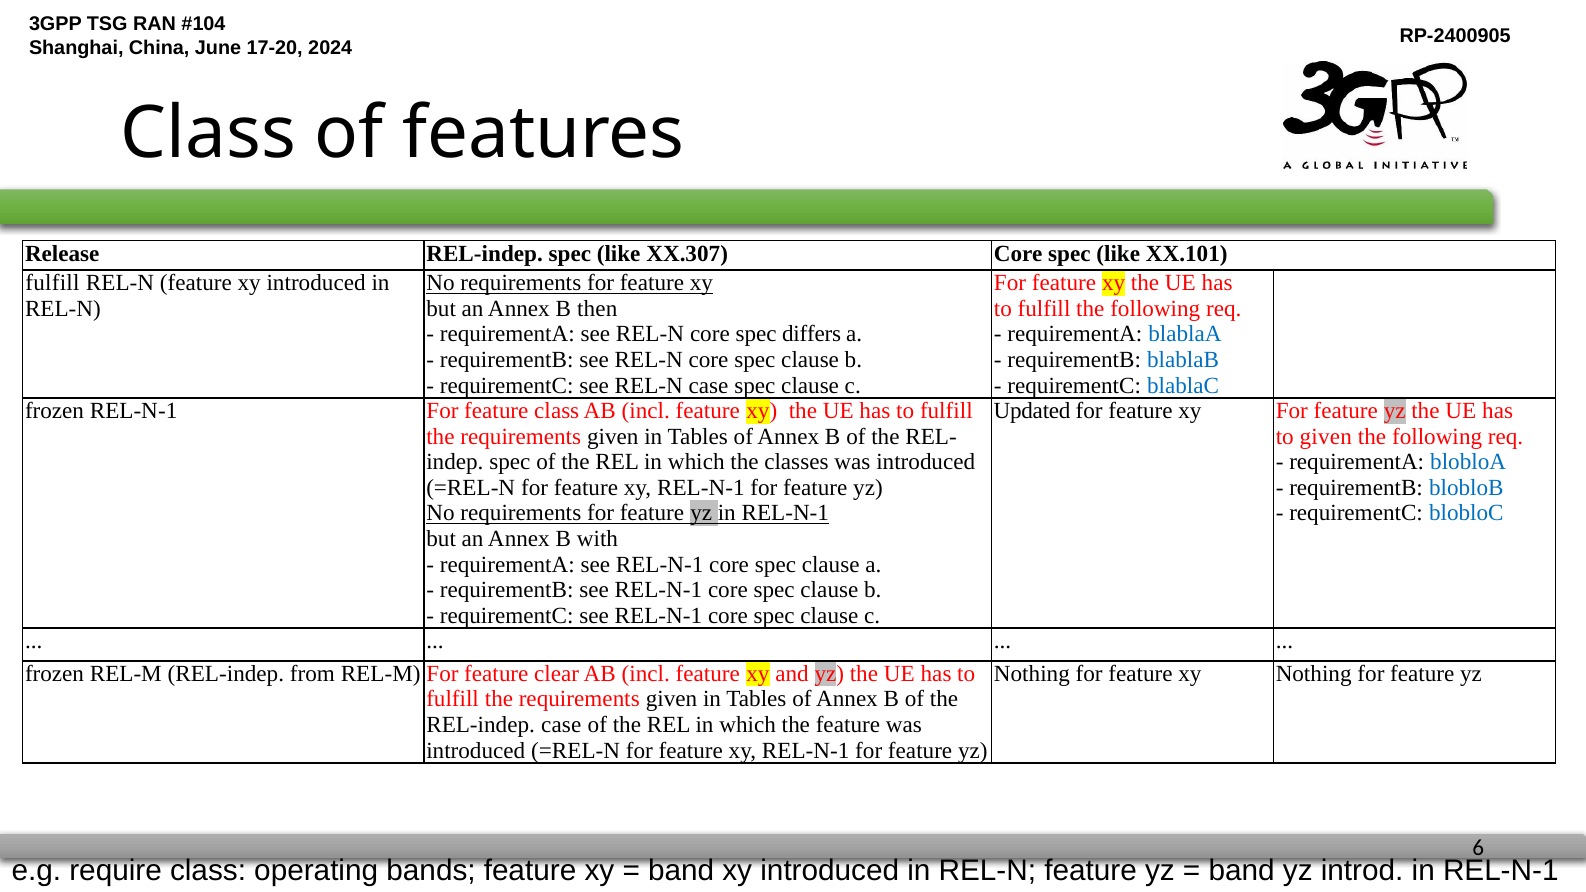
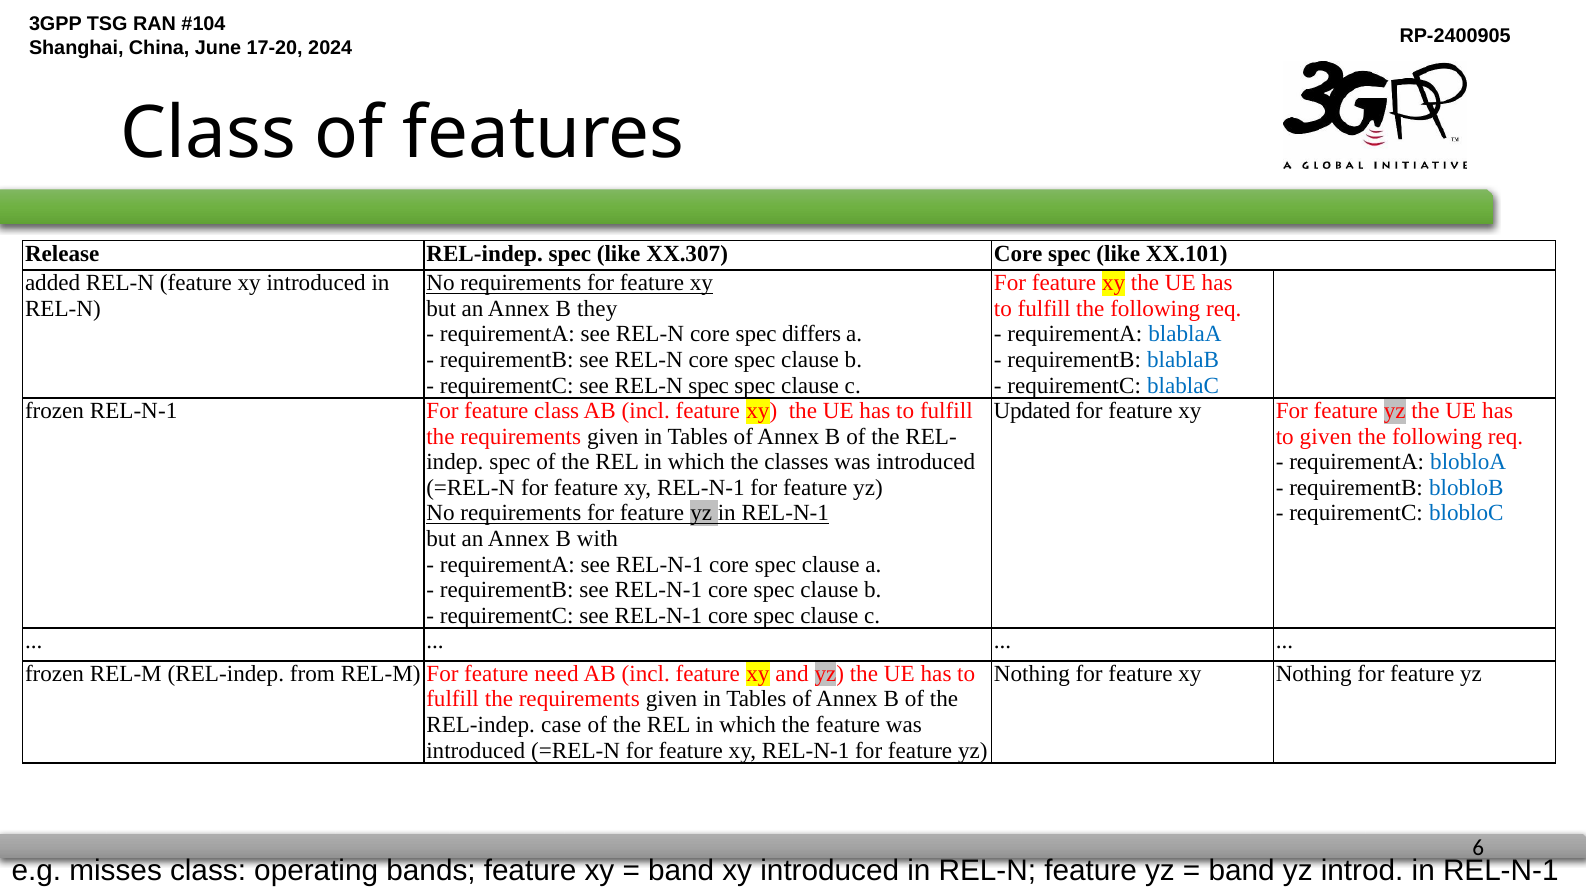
fulfill at (52, 283): fulfill -> added
then: then -> they
REL-N case: case -> spec
clear: clear -> need
require: require -> misses
